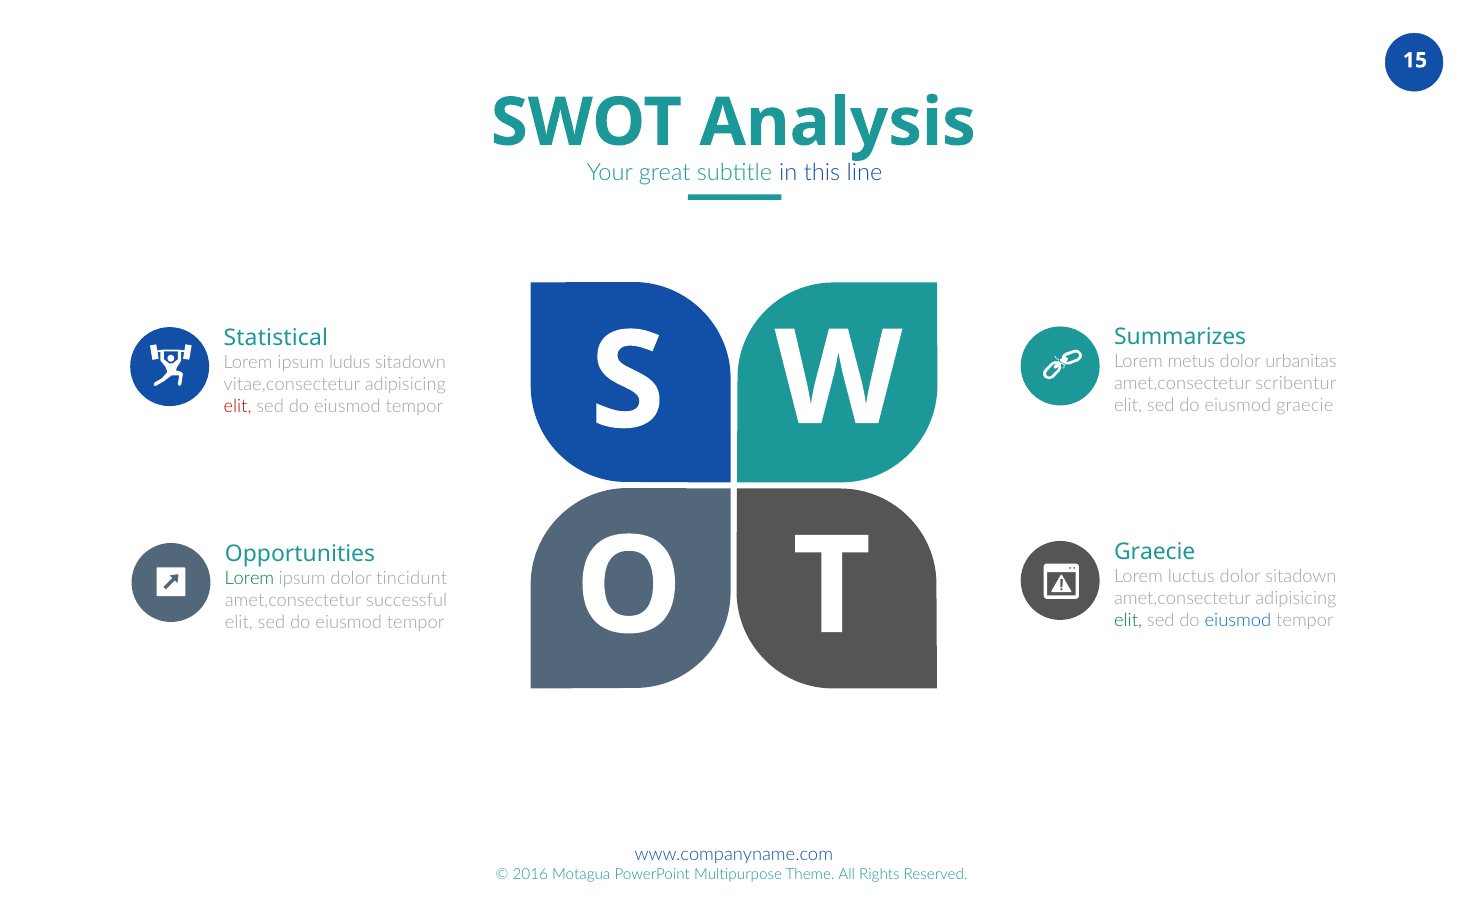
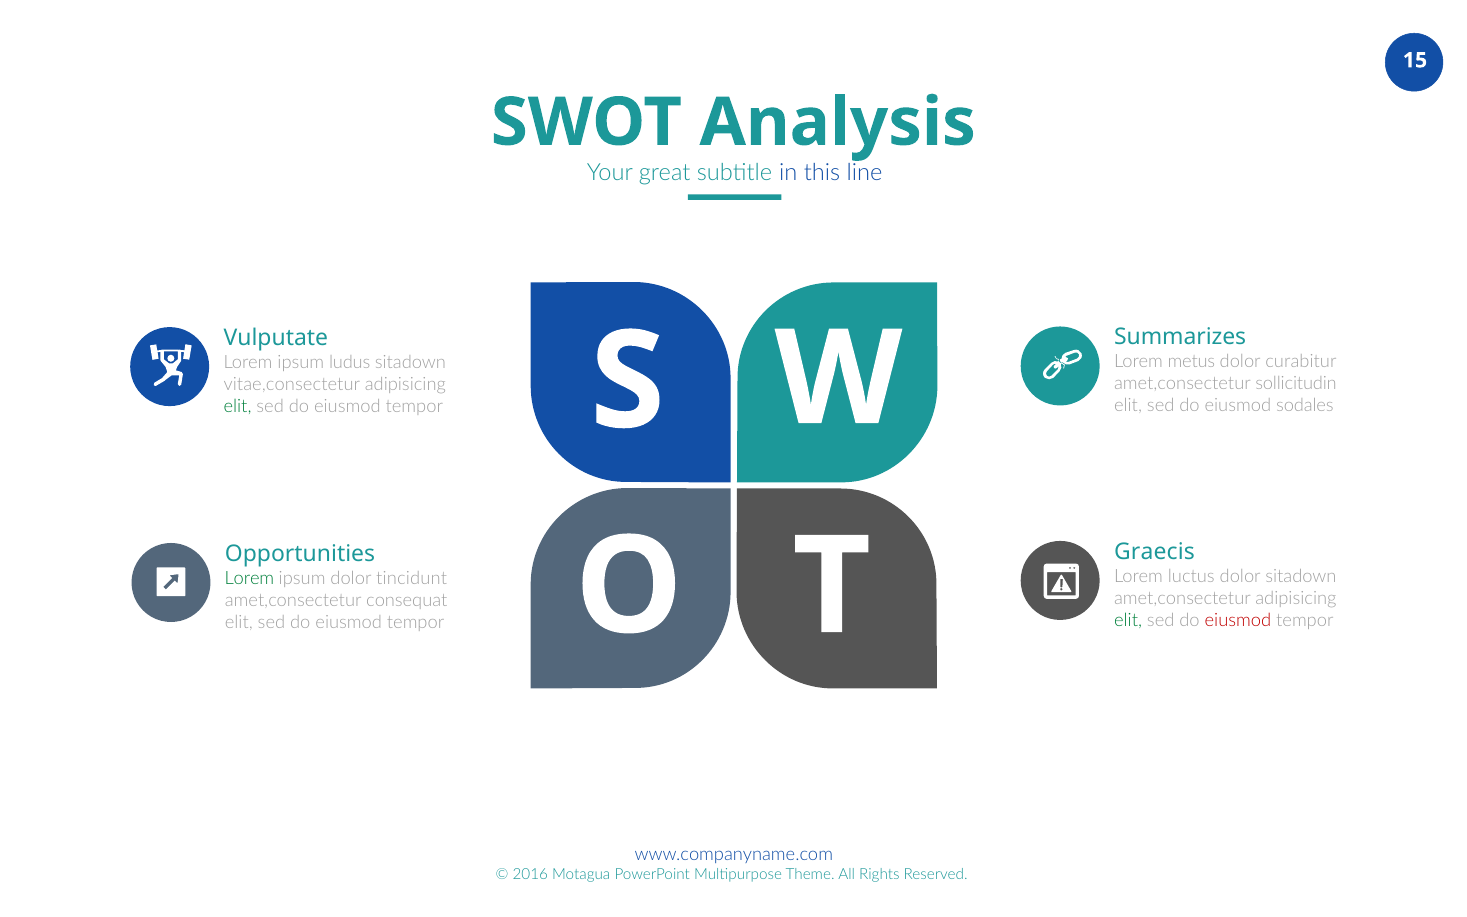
Statistical: Statistical -> Vulputate
urbanitas: urbanitas -> curabitur
scribentur: scribentur -> sollicitudin
eiusmod graecie: graecie -> sodales
elit at (238, 406) colour: red -> green
Graecie at (1155, 552): Graecie -> Graecis
successful: successful -> consequat
eiusmod at (1238, 620) colour: blue -> red
